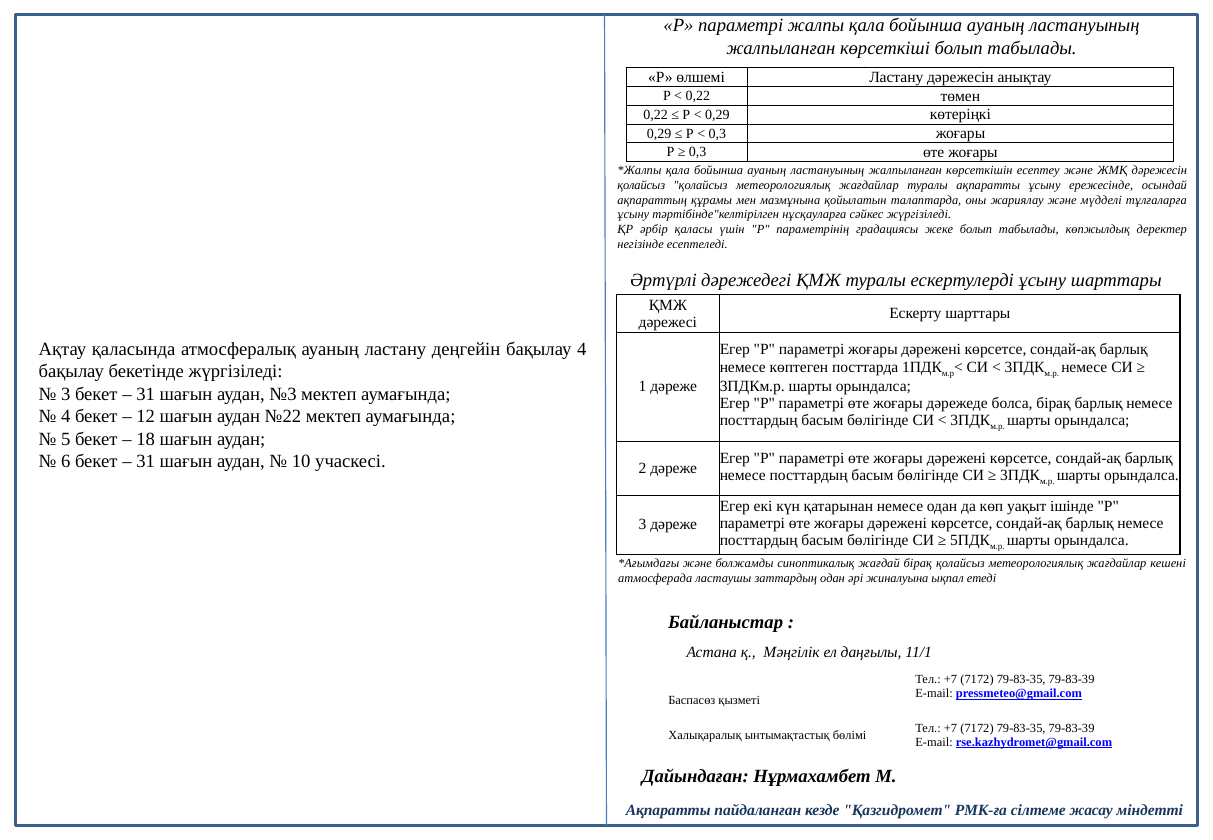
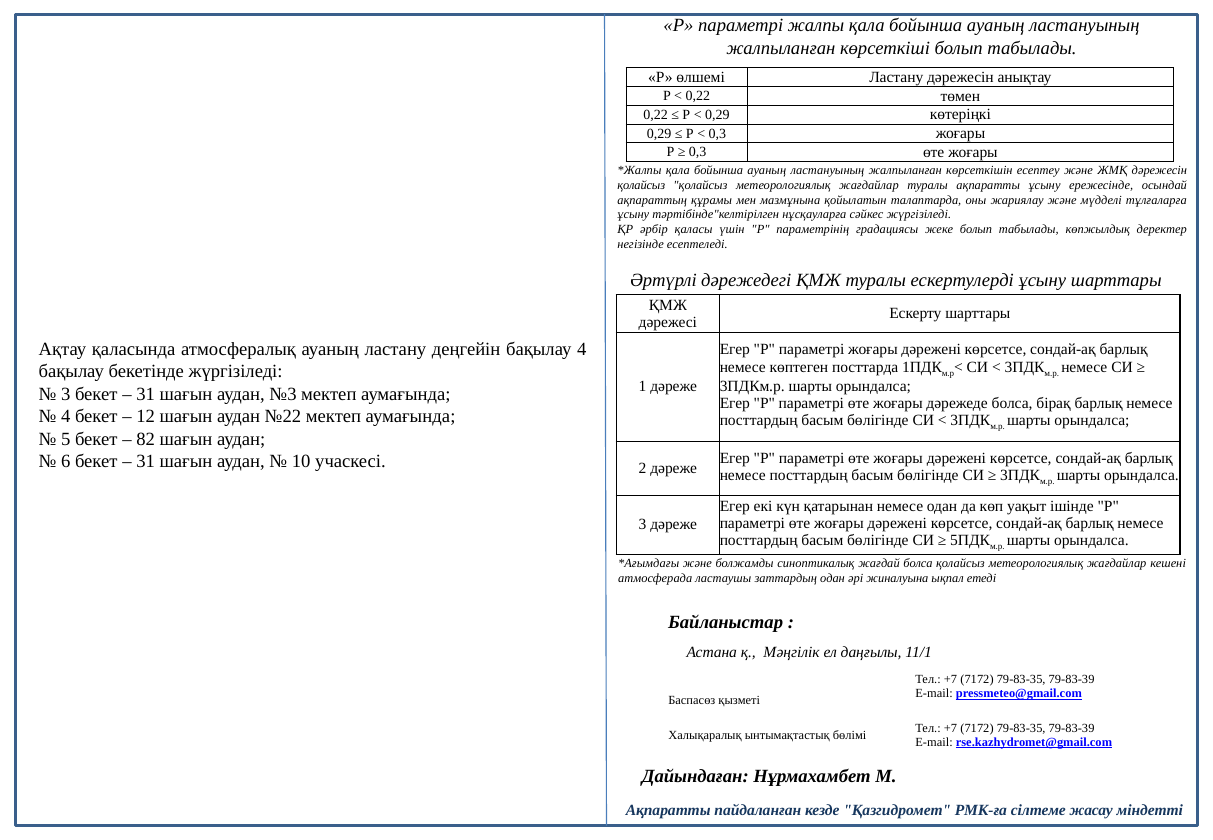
18: 18 -> 82
жағдай бірақ: бірақ -> болса
